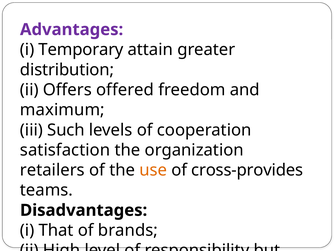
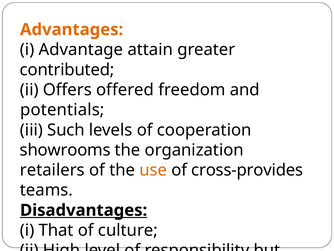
Advantages colour: purple -> orange
Temporary: Temporary -> Advantage
distribution: distribution -> contributed
maximum: maximum -> potentials
satisfaction: satisfaction -> showrooms
Disadvantages underline: none -> present
brands: brands -> culture
